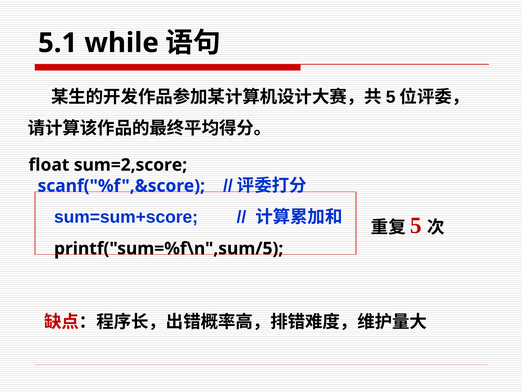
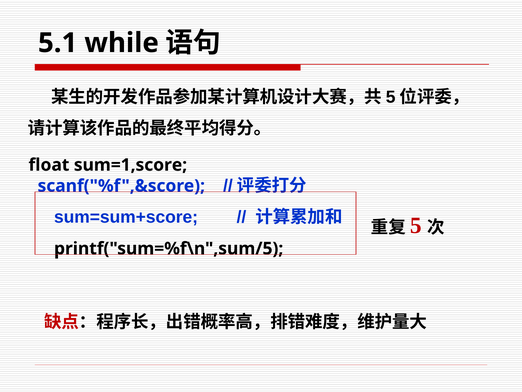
sum=2,score: sum=2,score -> sum=1,score
